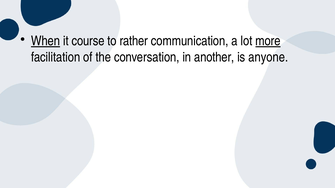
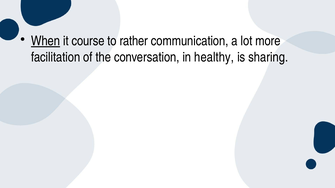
more underline: present -> none
another: another -> healthy
anyone: anyone -> sharing
